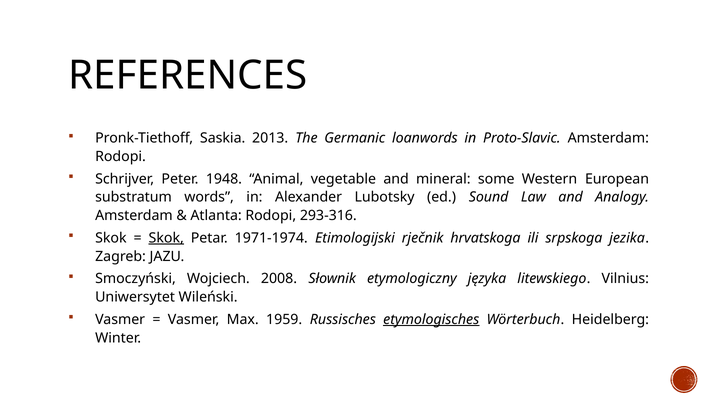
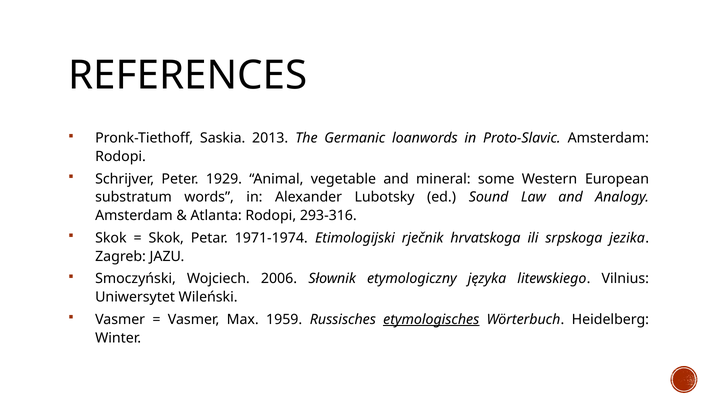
1948: 1948 -> 1929
Skok at (166, 238) underline: present -> none
2008: 2008 -> 2006
